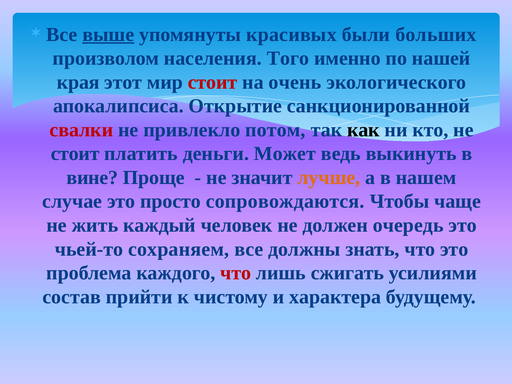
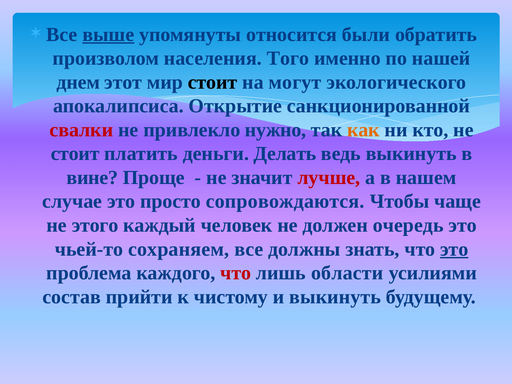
красивых: красивых -> относится
больших: больших -> обратить
края: края -> днем
стоит at (213, 82) colour: red -> black
очень: очень -> могут
потом: потом -> нужно
как colour: black -> orange
Может: Может -> Делать
лучше colour: orange -> red
жить: жить -> этого
это at (454, 249) underline: none -> present
сжигать: сжигать -> области
и характера: характера -> выкинуть
